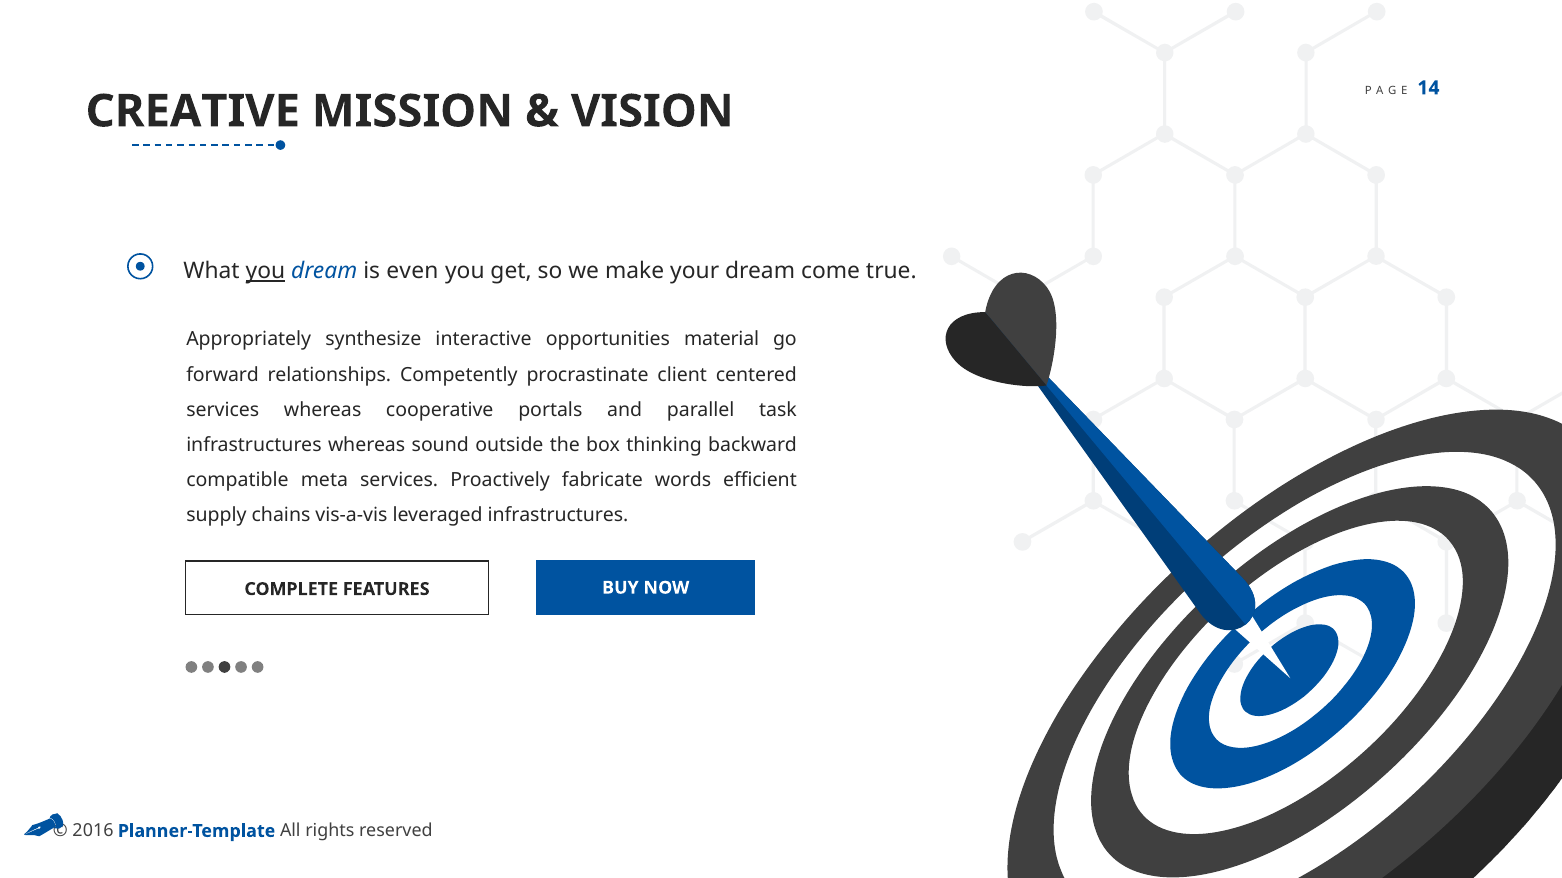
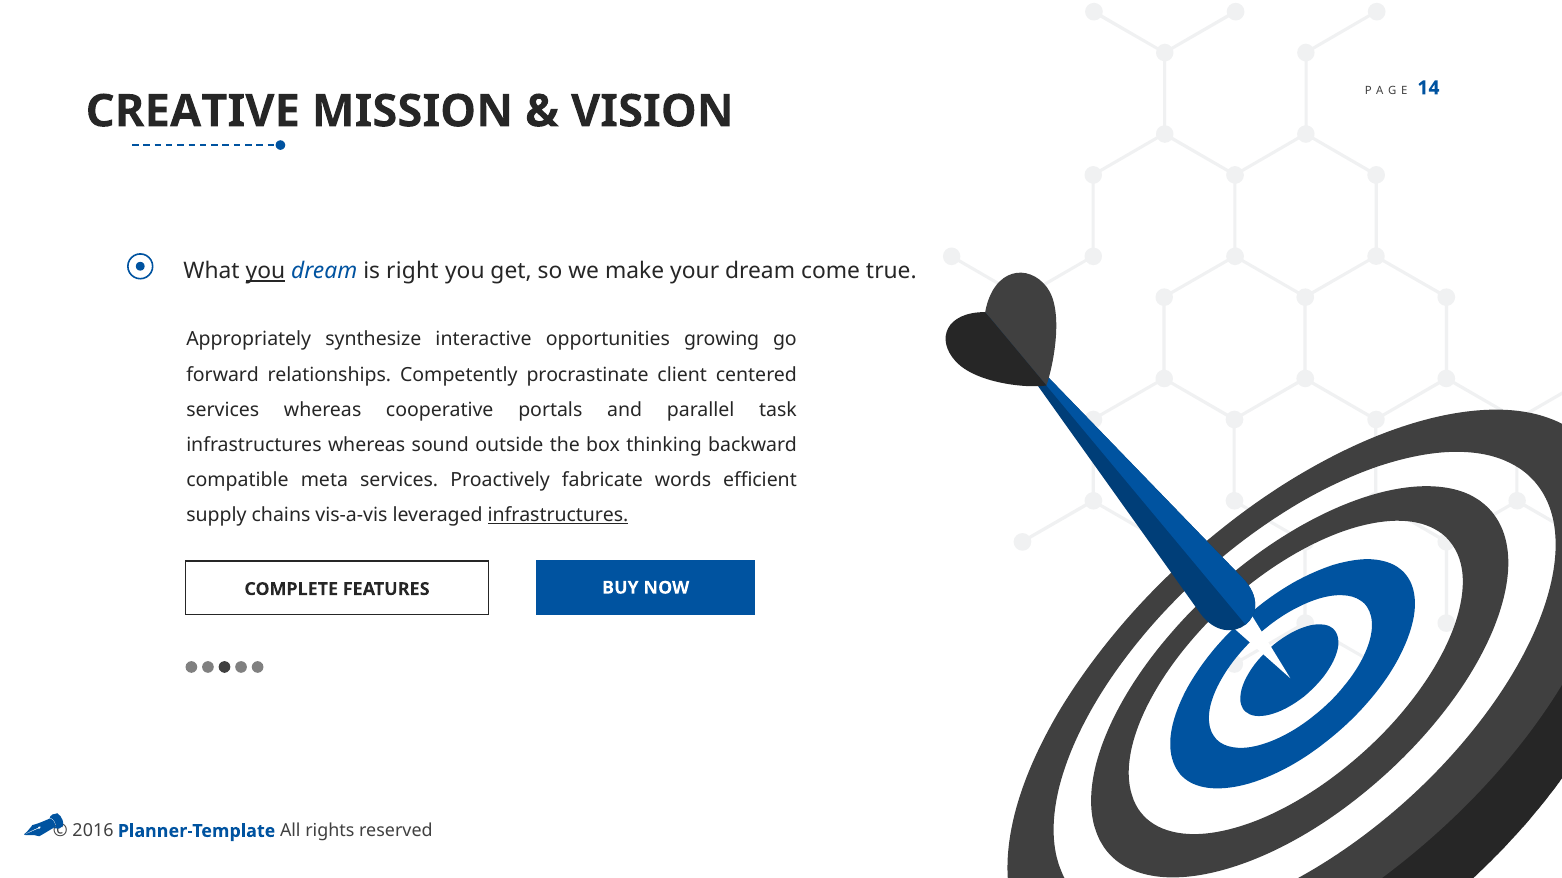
even: even -> right
material: material -> growing
infrastructures at (558, 515) underline: none -> present
